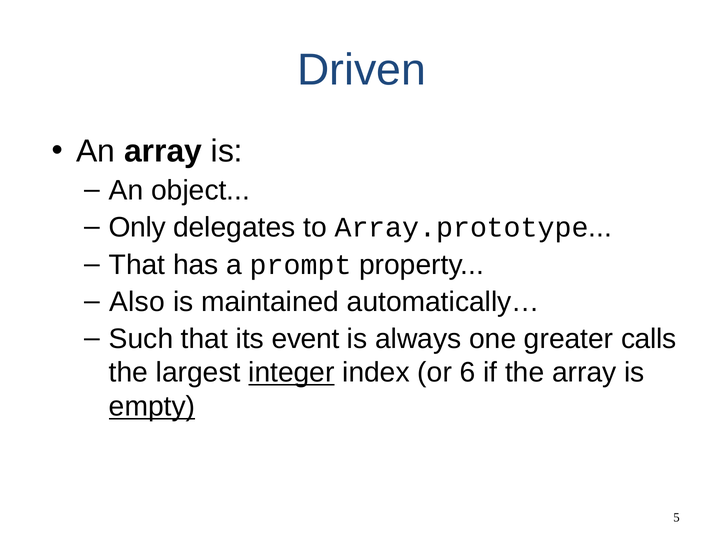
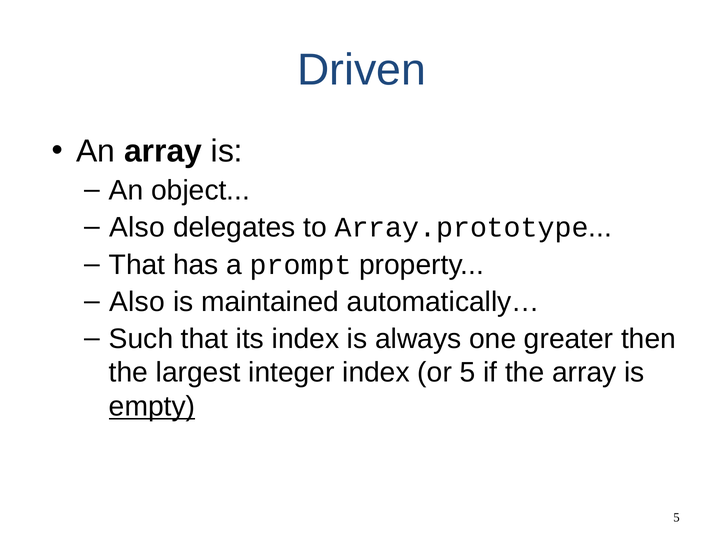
Only at (137, 228): Only -> Also
its event: event -> index
calls: calls -> then
integer underline: present -> none
or 6: 6 -> 5
